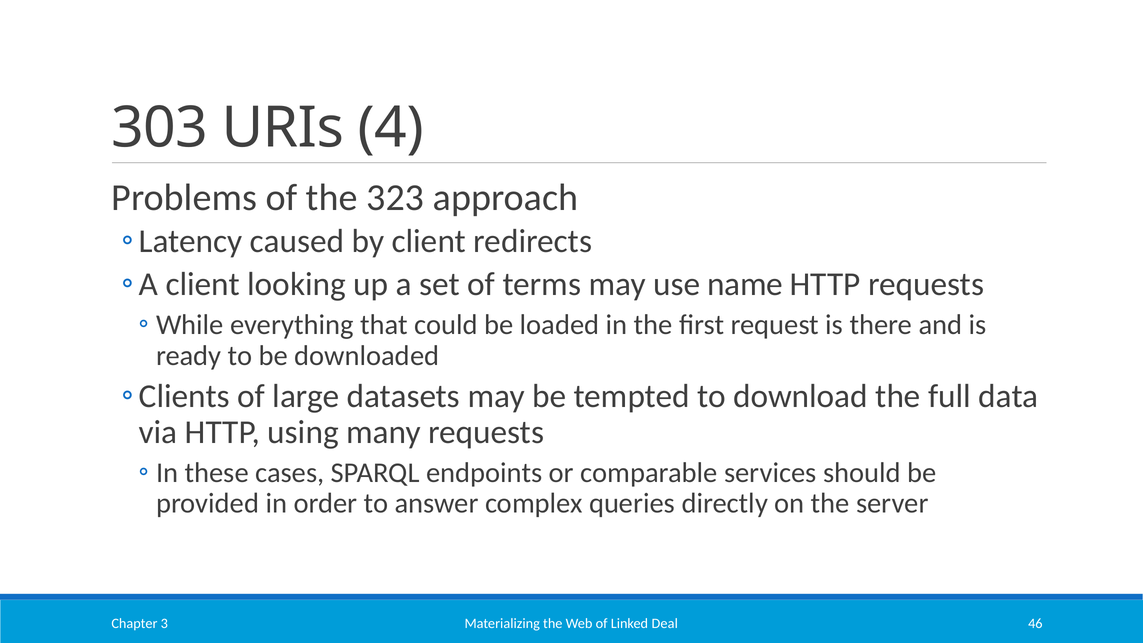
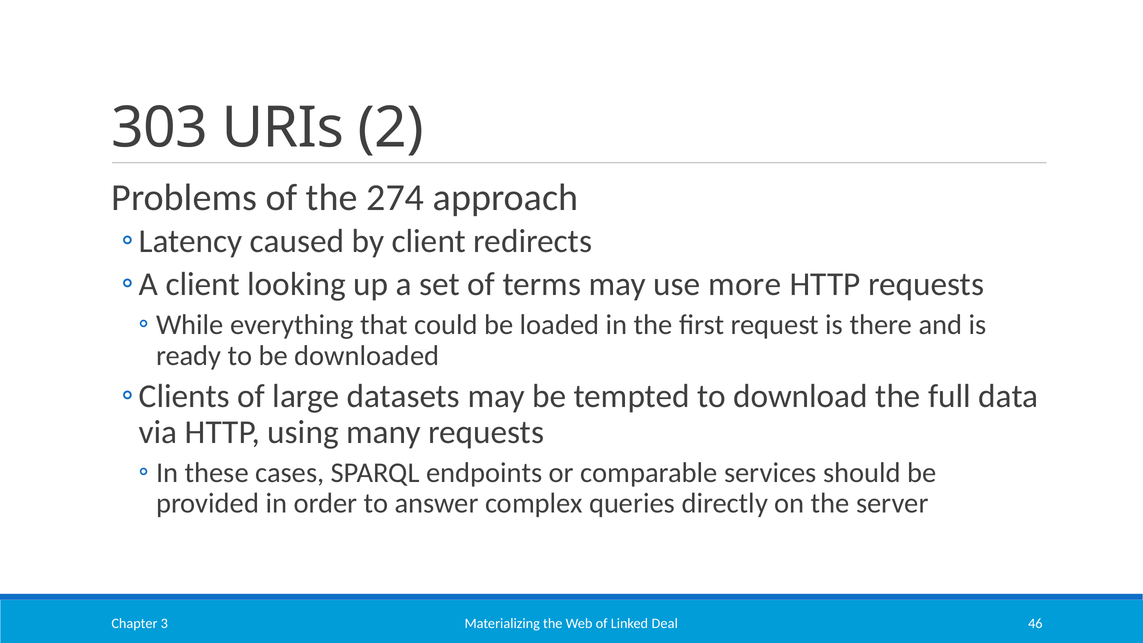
4: 4 -> 2
323: 323 -> 274
name: name -> more
